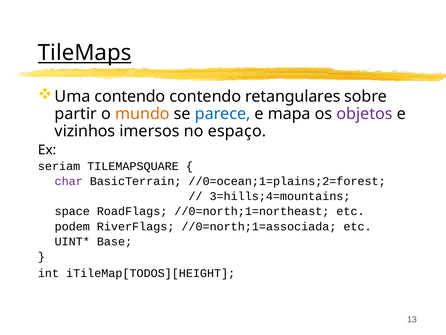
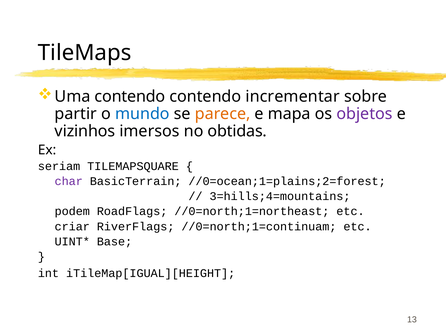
TileMaps underline: present -> none
retangulares: retangulares -> incrementar
mundo colour: orange -> blue
parece colour: blue -> orange
espaço: espaço -> obtidas
space: space -> podem
podem: podem -> criar
//0=north;1=associada: //0=north;1=associada -> //0=north;1=continuam
iTileMap[TODOS][HEIGHT: iTileMap[TODOS][HEIGHT -> iTileMap[IGUAL][HEIGHT
